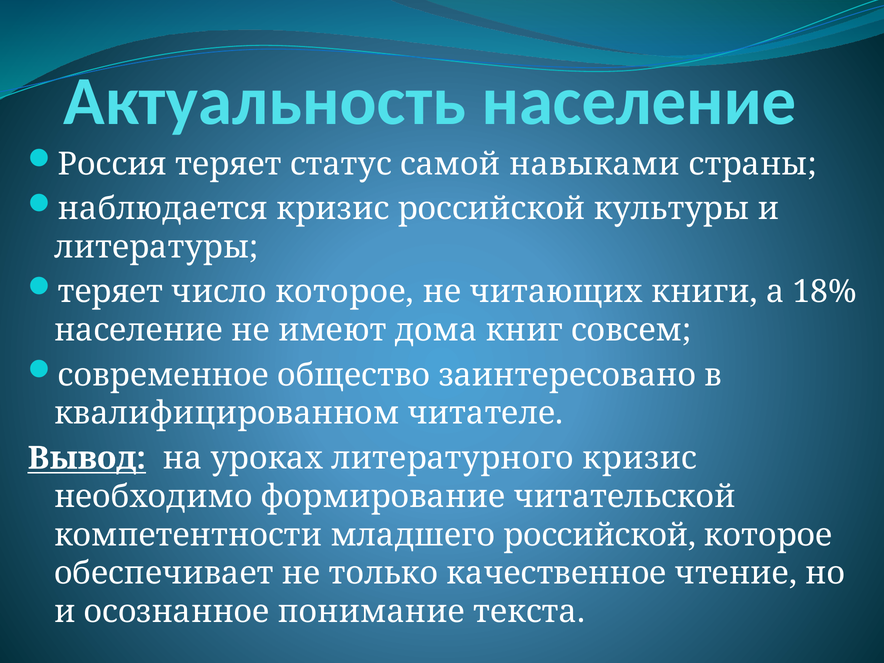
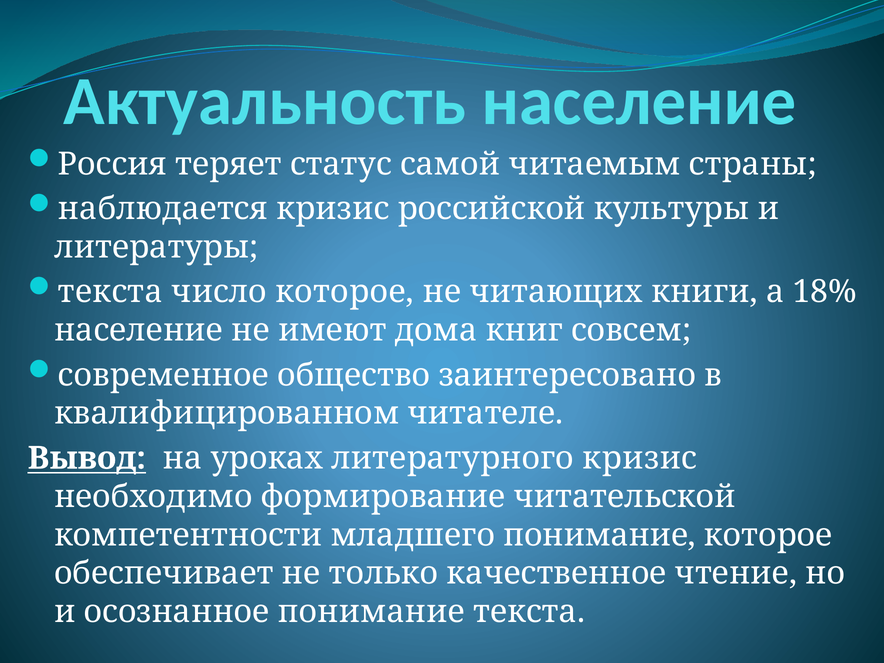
навыками: навыками -> читаемым
теряет at (111, 292): теряет -> текста
младшего российской: российской -> понимание
